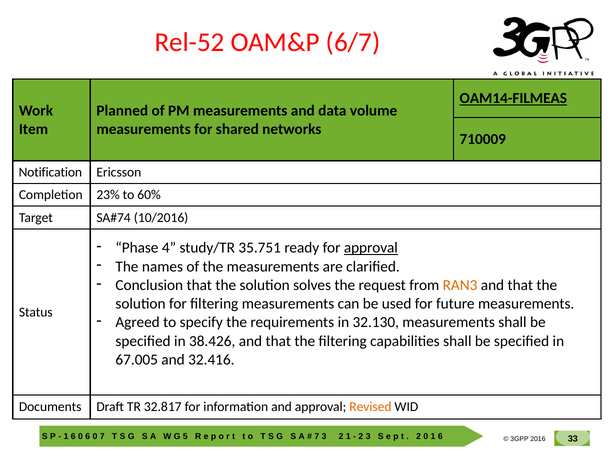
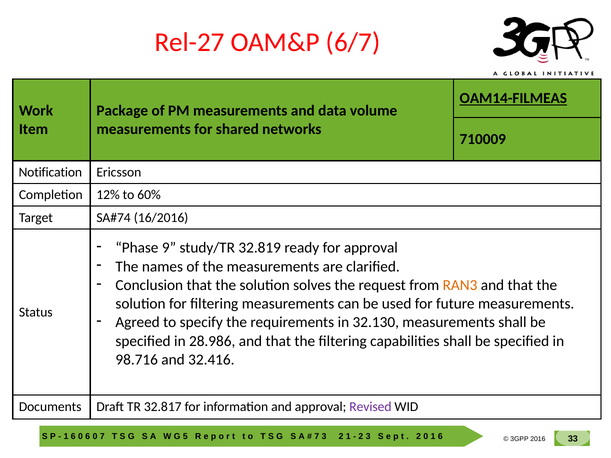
Rel-52: Rel-52 -> Rel-27
Planned: Planned -> Package
23%: 23% -> 12%
10/2016: 10/2016 -> 16/2016
4: 4 -> 9
35.751: 35.751 -> 32.819
approval at (371, 248) underline: present -> none
38.426: 38.426 -> 28.986
67.005: 67.005 -> 98.716
Revised colour: orange -> purple
